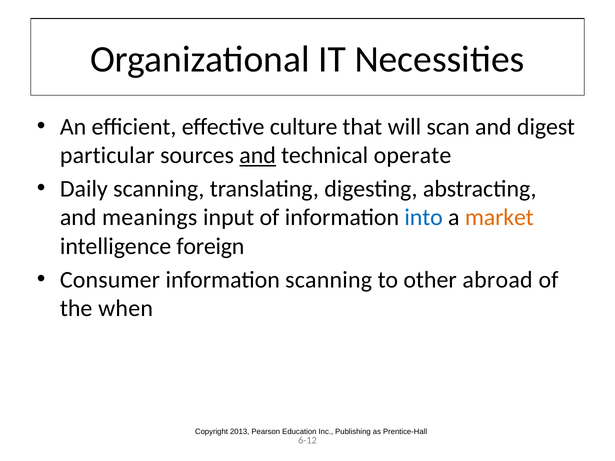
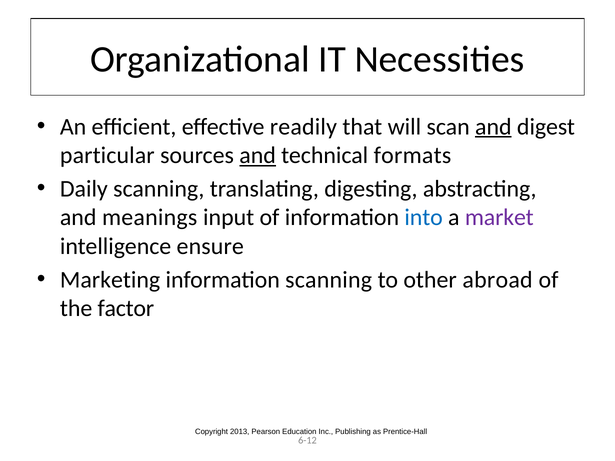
culture: culture -> readily
and at (493, 127) underline: none -> present
operate: operate -> formats
market colour: orange -> purple
foreign: foreign -> ensure
Consumer: Consumer -> Marketing
when: when -> factor
